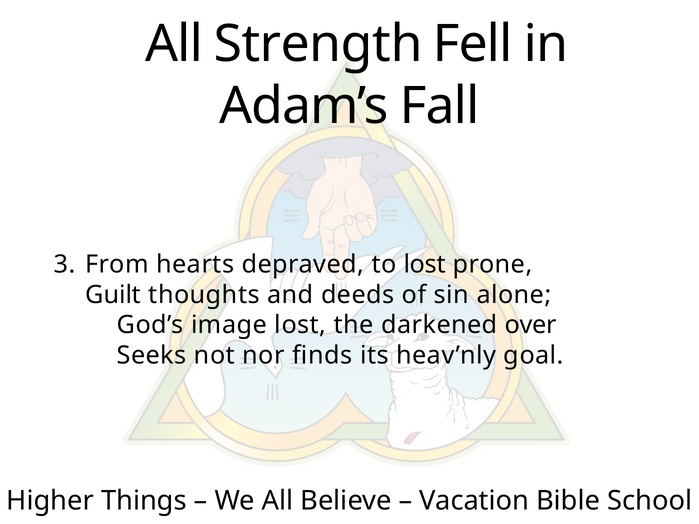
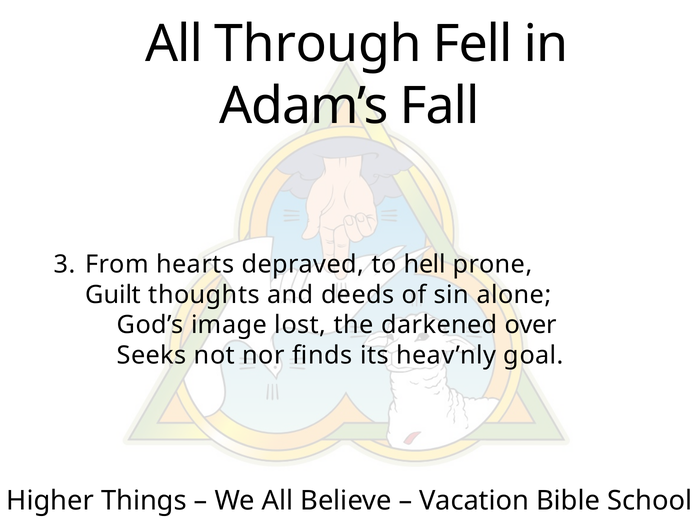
Strength: Strength -> Through
to lost: lost -> hell
